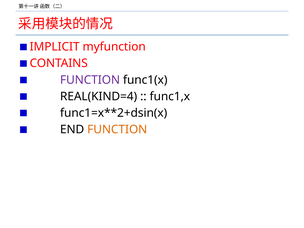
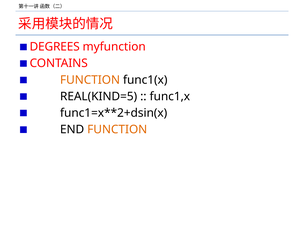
IMPLICIT: IMPLICIT -> DEGREES
FUNCTION at (90, 80) colour: purple -> orange
REAL(KIND=4: REAL(KIND=4 -> REAL(KIND=5
